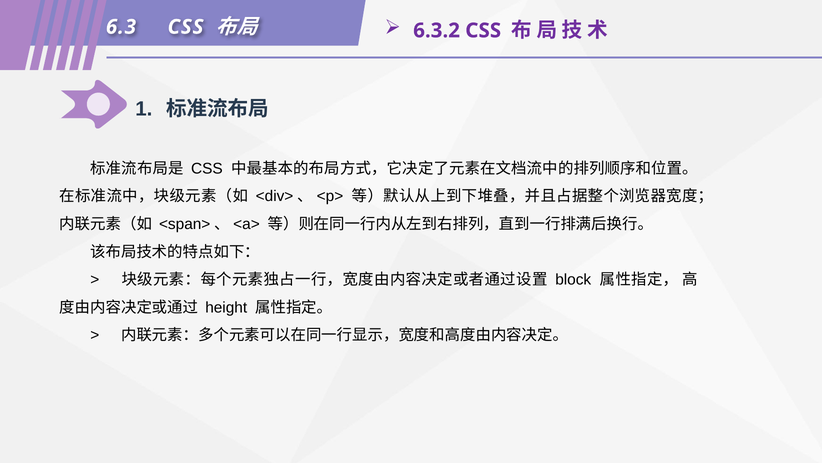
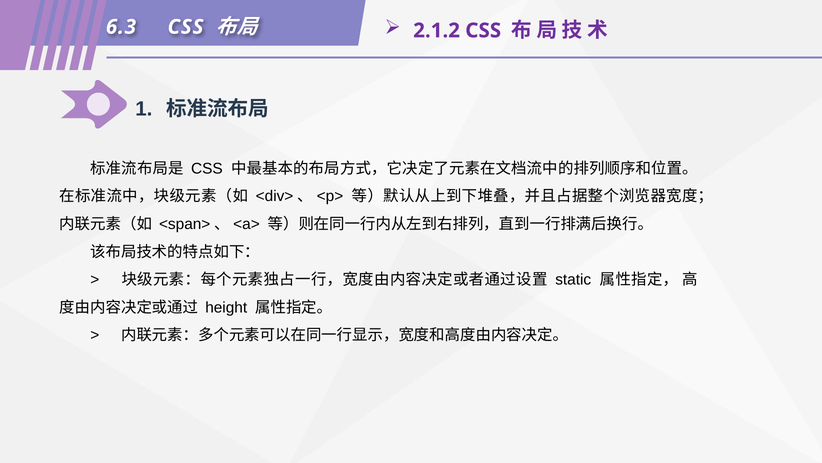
6.3.2: 6.3.2 -> 2.1.2
block: block -> static
